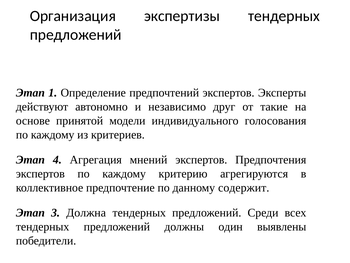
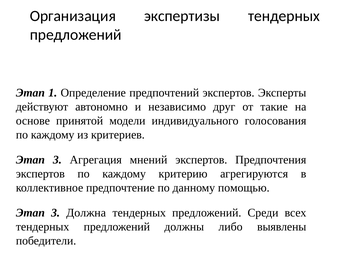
4 at (57, 159): 4 -> 3
содержит: содержит -> помощью
один: один -> либо
